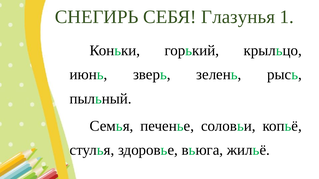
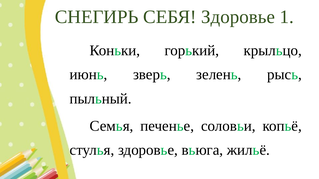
СЕБЯ Глазунья: Глазунья -> Здоровье
